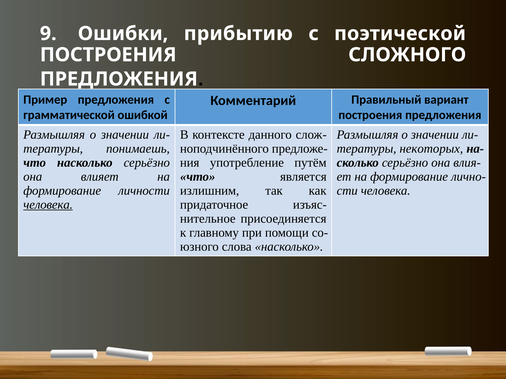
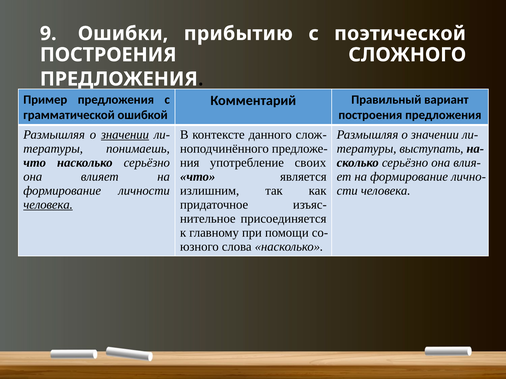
значении at (125, 135) underline: none -> present
некоторых: некоторых -> выступать
путём: путём -> своих
